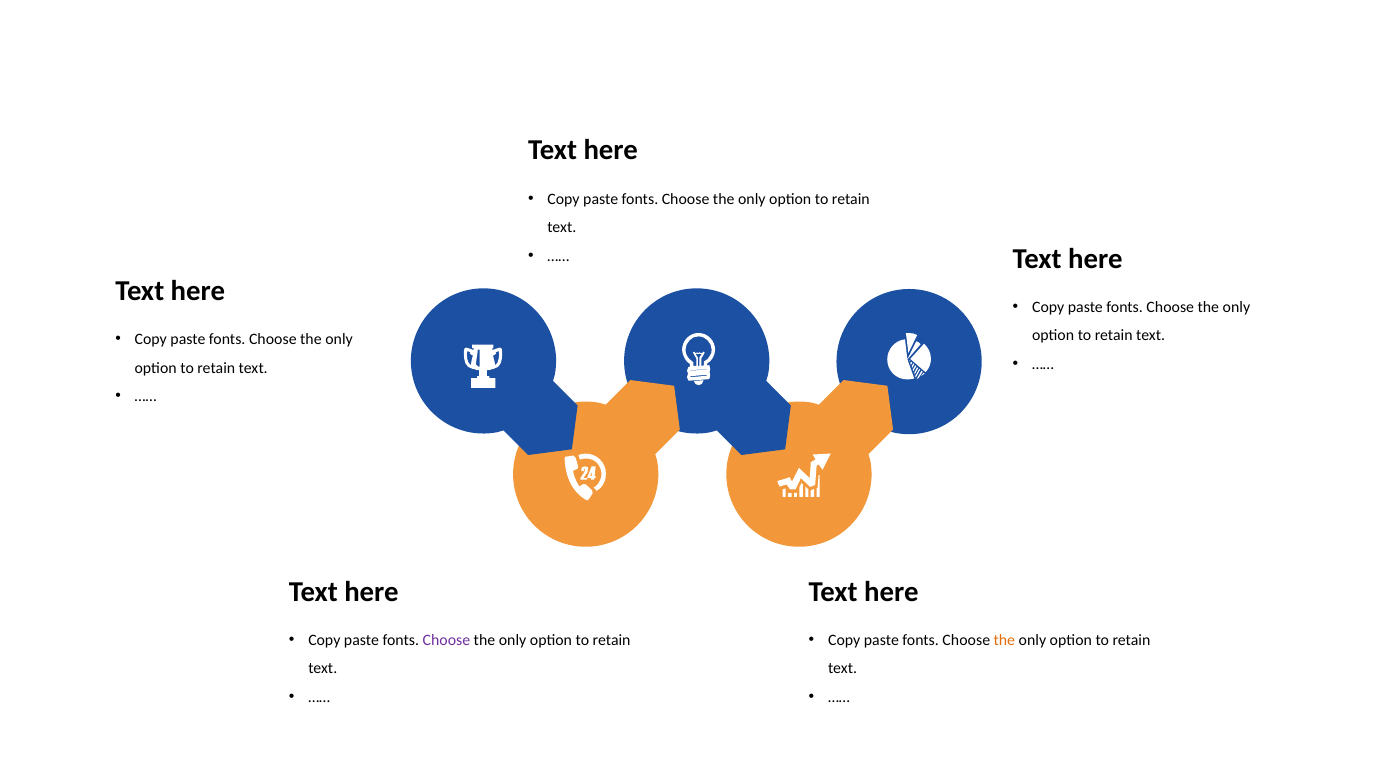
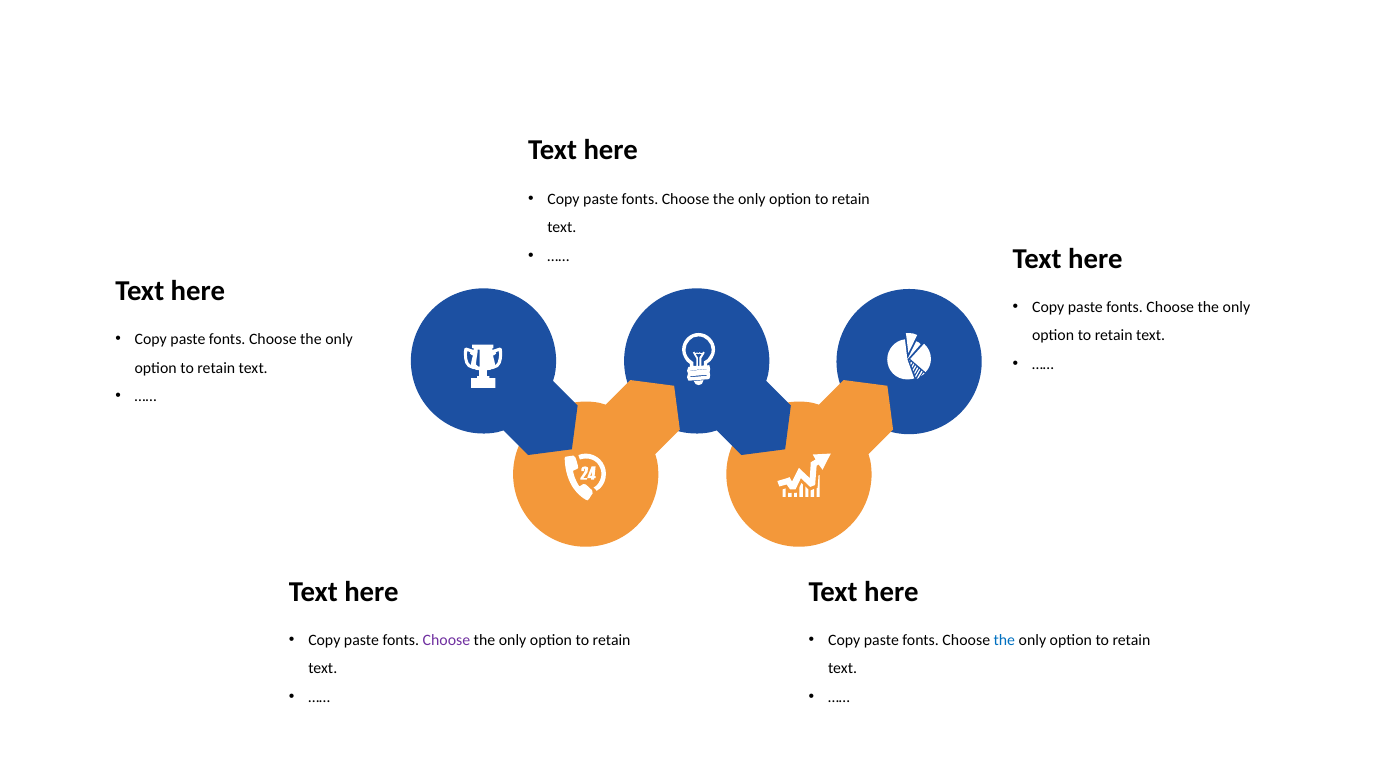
the at (1004, 640) colour: orange -> blue
